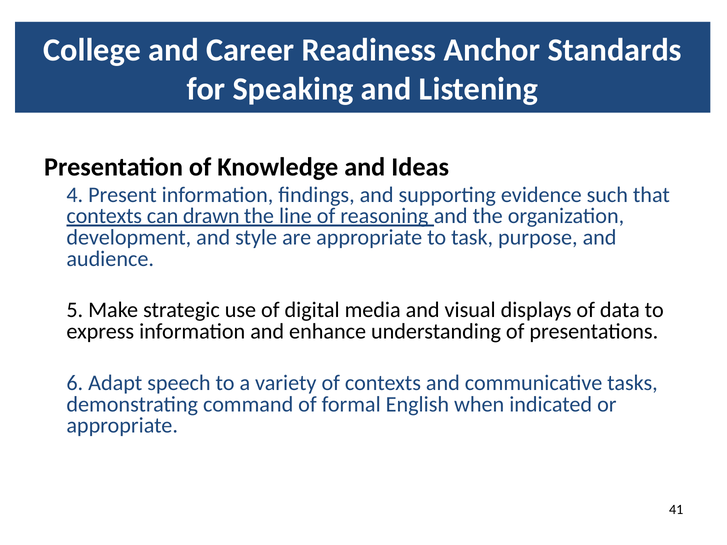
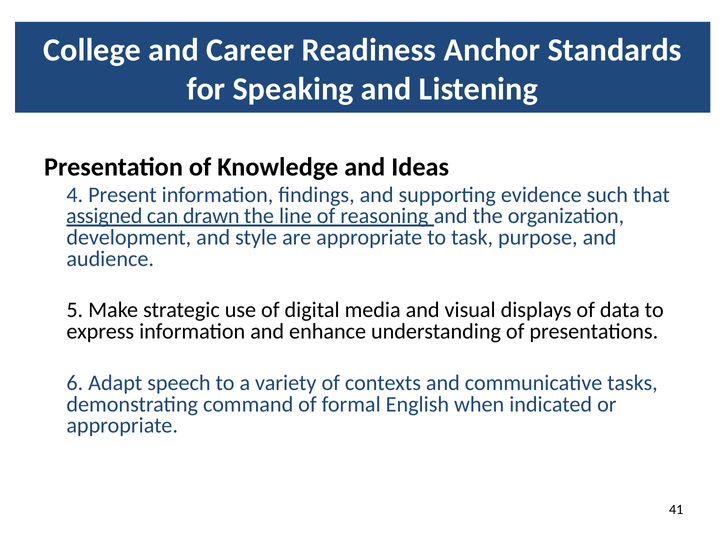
contexts at (104, 216): contexts -> assigned
